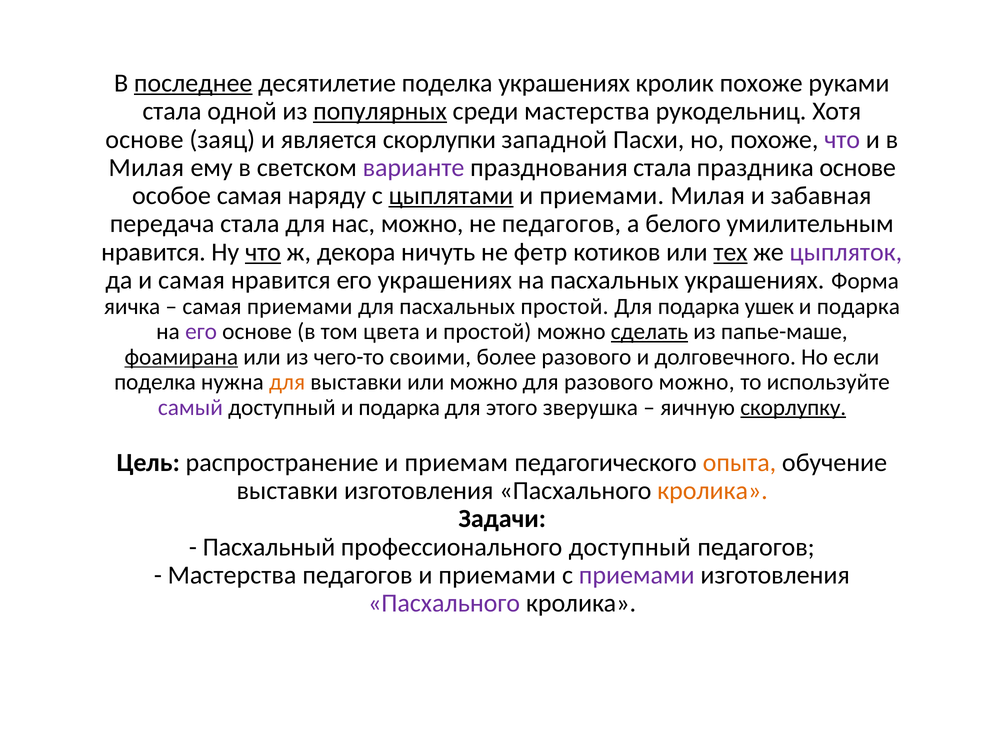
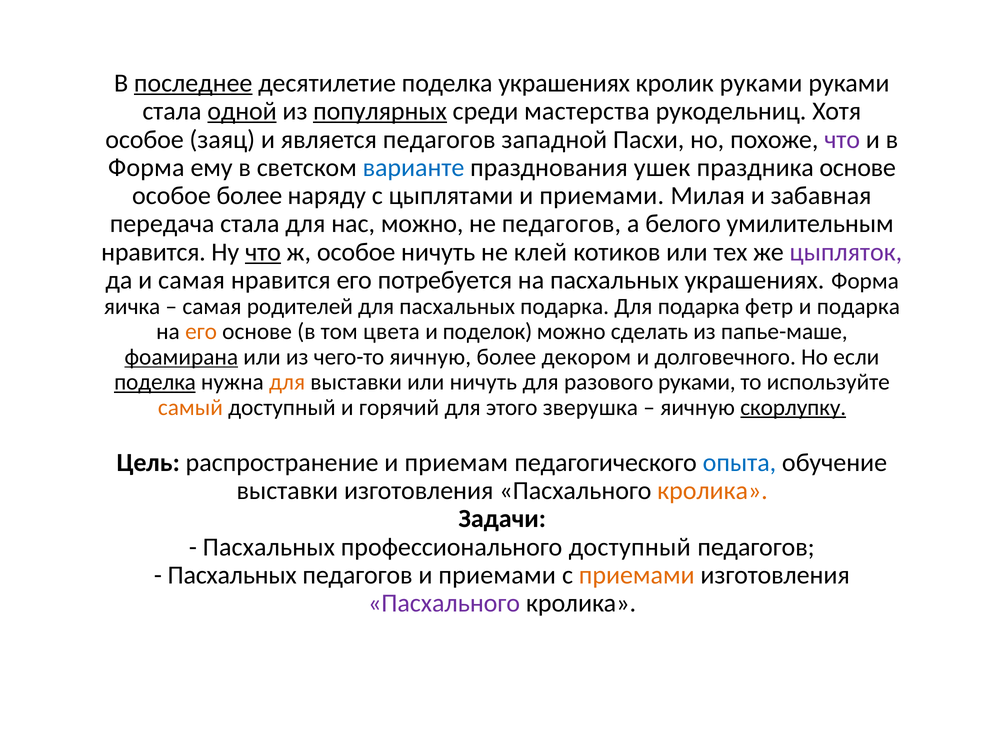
кролик похоже: похоже -> руками
одной underline: none -> present
основе at (144, 139): основе -> особое
является скорлупки: скорлупки -> педагогов
Милая at (146, 168): Милая -> Форма
варианте colour: purple -> blue
празднования стала: стала -> ушек
особое самая: самая -> более
цыплятами underline: present -> none
ж декора: декора -> особое
фетр: фетр -> клей
тех underline: present -> none
его украшениях: украшениях -> потребуется
самая приемами: приемами -> родителей
пасхальных простой: простой -> подарка
ушек: ушек -> фетр
его at (201, 332) colour: purple -> orange
и простой: простой -> поделок
сделать underline: present -> none
чего-то своими: своими -> яичную
более разового: разового -> декором
поделка at (155, 382) underline: none -> present
или можно: можно -> ничуть
разового можно: можно -> руками
самый colour: purple -> orange
доступный и подарка: подарка -> горячий
опыта colour: orange -> blue
Пасхальный at (269, 547): Пасхальный -> Пасхальных
Мастерства at (232, 575): Мастерства -> Пасхальных
приемами at (637, 575) colour: purple -> orange
